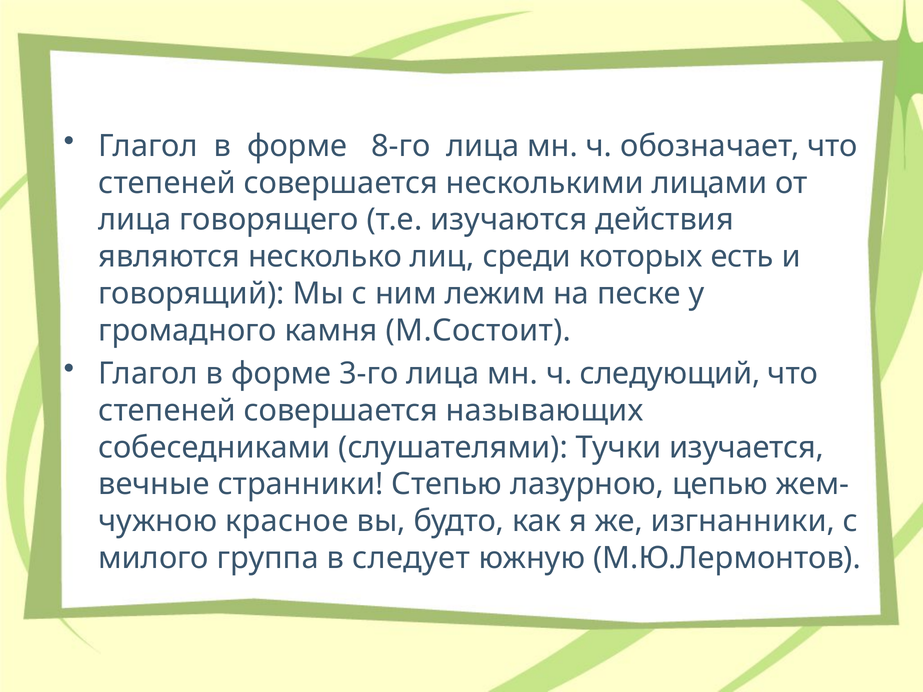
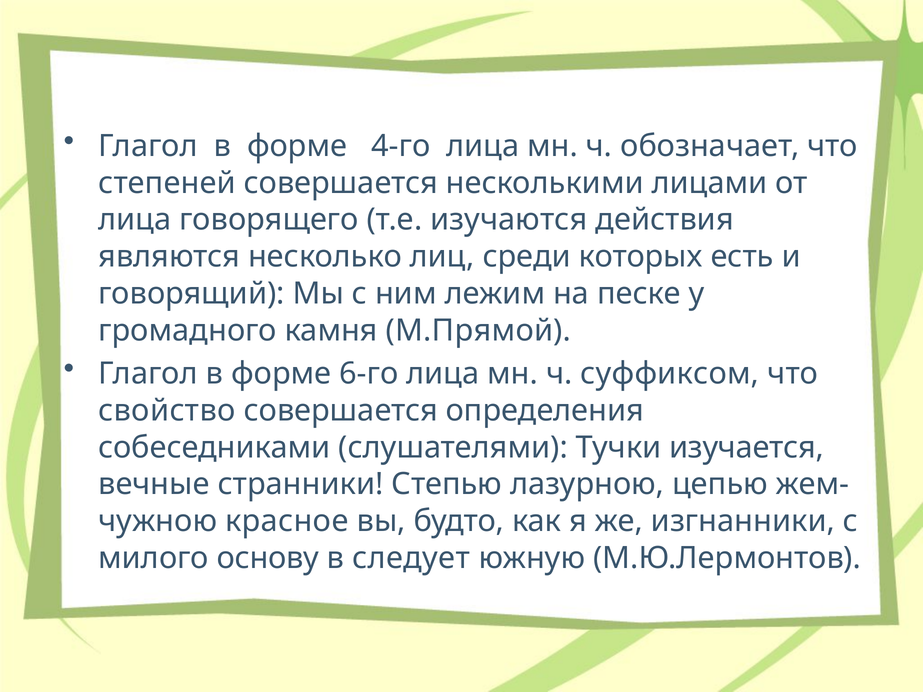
8-го: 8-го -> 4-го
М.Состоит: М.Состоит -> М.Прямой
3-го: 3-го -> 6-го
следующий: следующий -> суффиксом
степеней at (167, 411): степеней -> свойство
называющих: называющих -> определения
группа: группа -> основу
